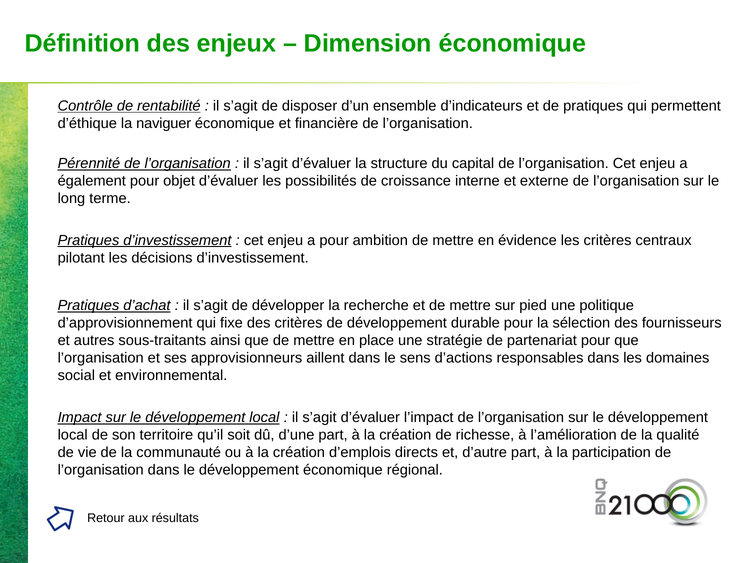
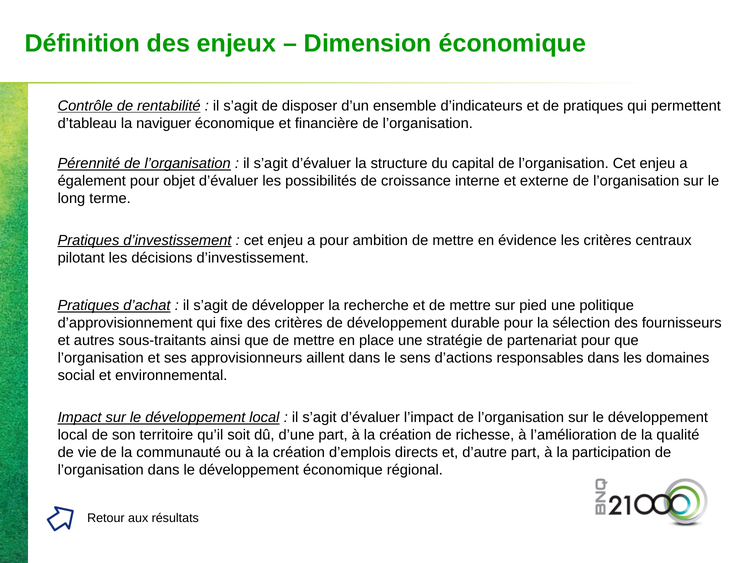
d’éthique: d’éthique -> d’tableau
